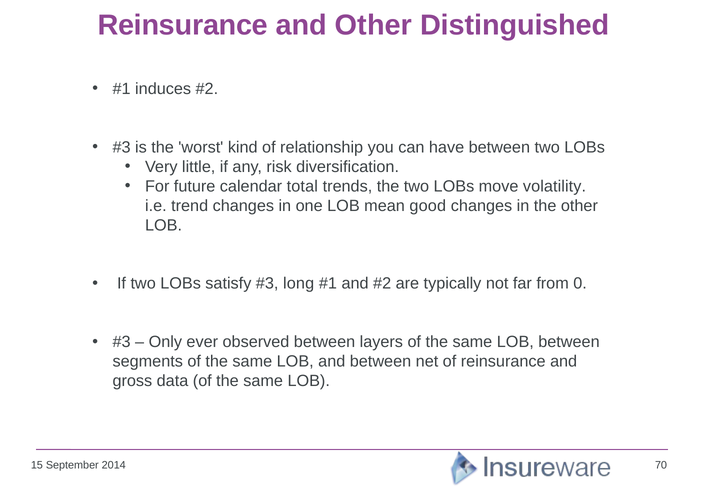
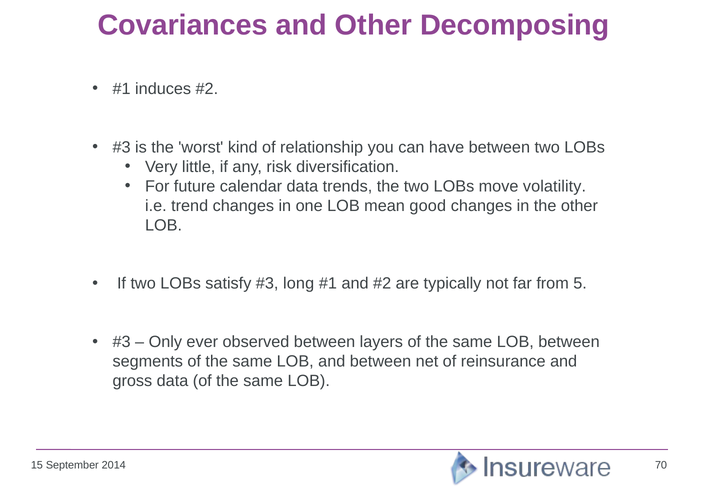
Reinsurance at (183, 25): Reinsurance -> Covariances
Distinguished: Distinguished -> Decomposing
calendar total: total -> data
0: 0 -> 5
